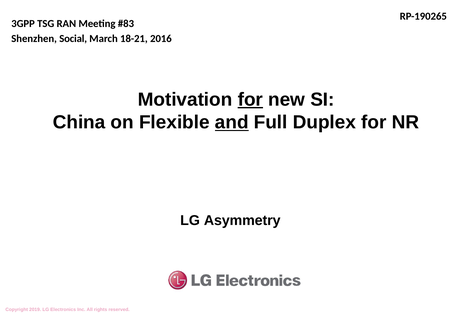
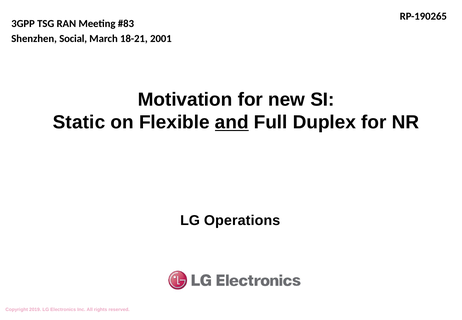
2016: 2016 -> 2001
for at (250, 100) underline: present -> none
China: China -> Static
Asymmetry: Asymmetry -> Operations
